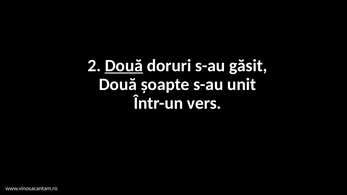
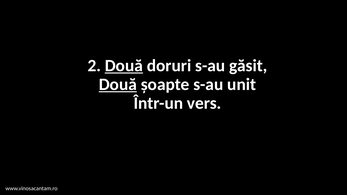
Două at (118, 84) underline: none -> present
